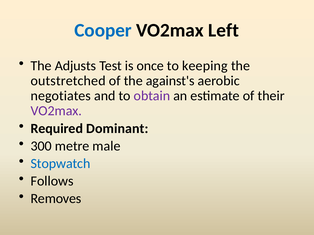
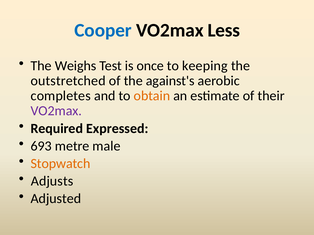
Left: Left -> Less
Adjusts: Adjusts -> Weighs
negotiates: negotiates -> completes
obtain colour: purple -> orange
Dominant: Dominant -> Expressed
300: 300 -> 693
Stopwatch colour: blue -> orange
Follows: Follows -> Adjusts
Removes: Removes -> Adjusted
